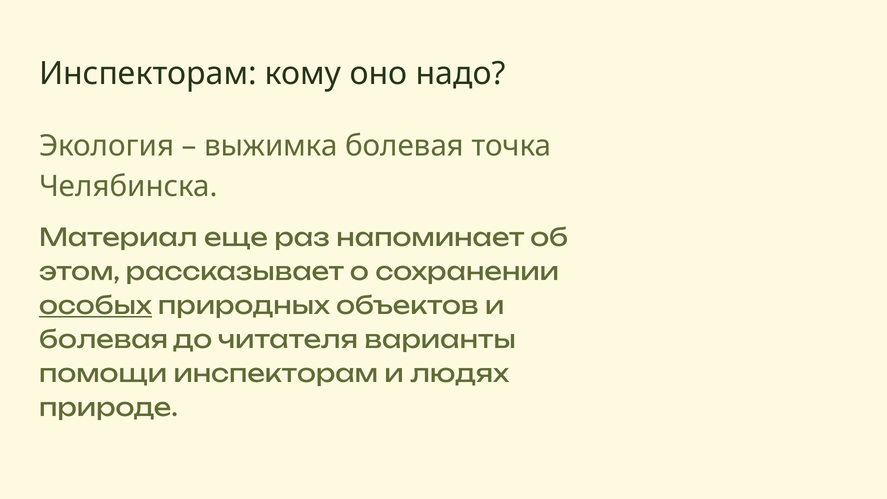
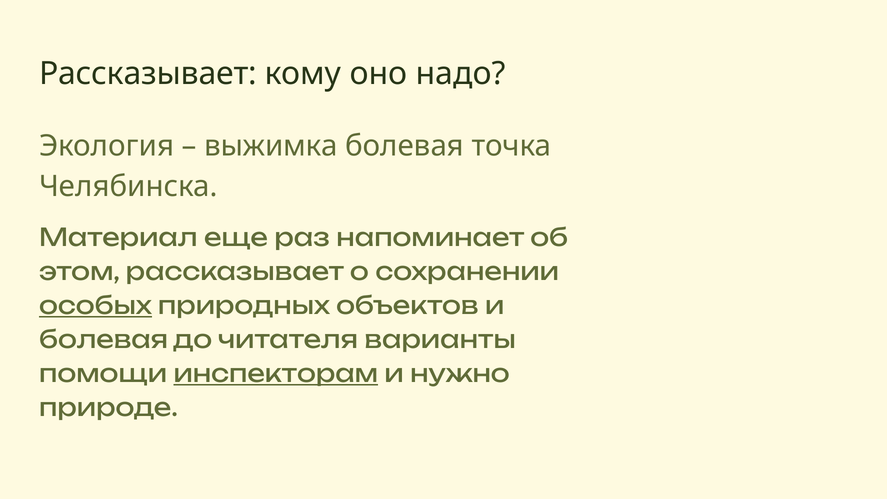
Инспекторам at (148, 73): Инспекторам -> Рассказывает
инспекторам at (276, 374) underline: none -> present
людях: людях -> нужно
